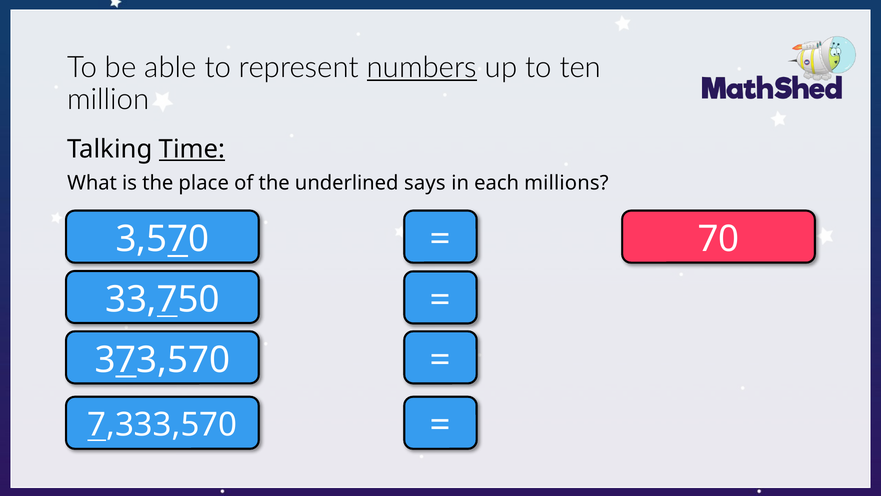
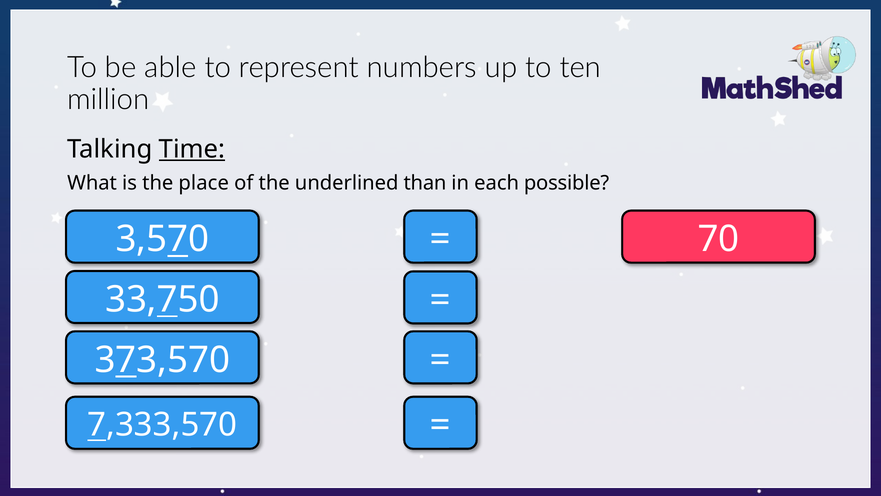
numbers underline: present -> none
says: says -> than
millions: millions -> possible
